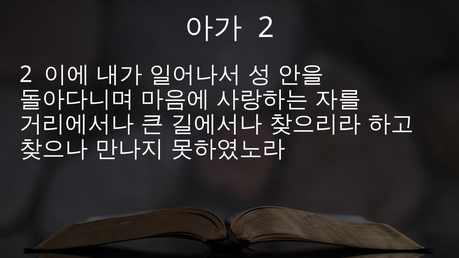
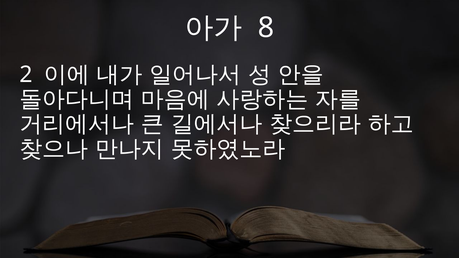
2 at (266, 28): 2 -> 8
